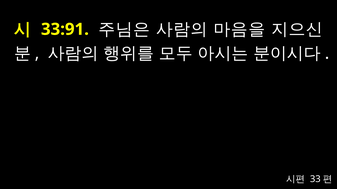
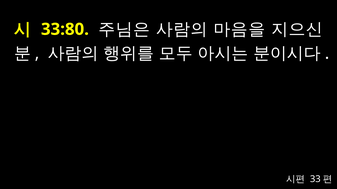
33:91: 33:91 -> 33:80
